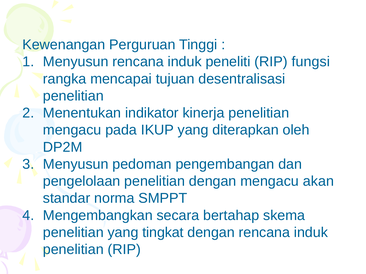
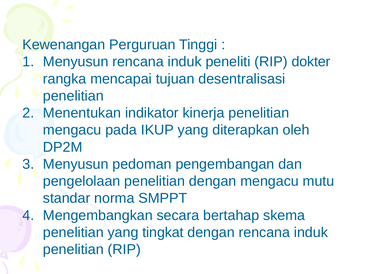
fungsi: fungsi -> dokter
akan: akan -> mutu
